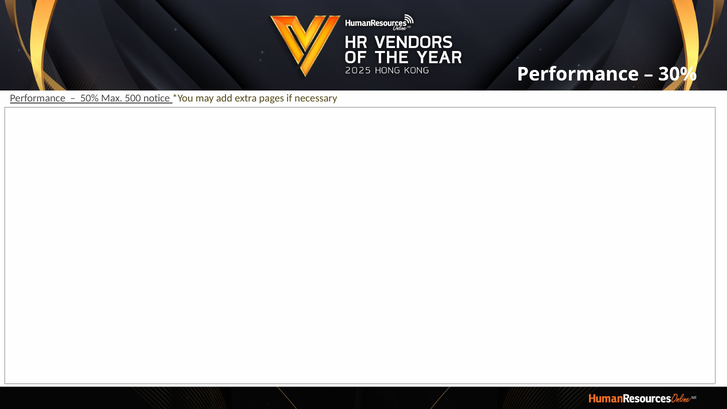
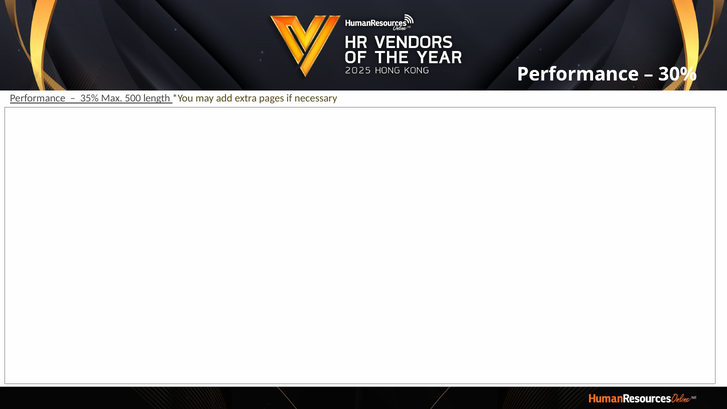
50%: 50% -> 35%
notice: notice -> length
